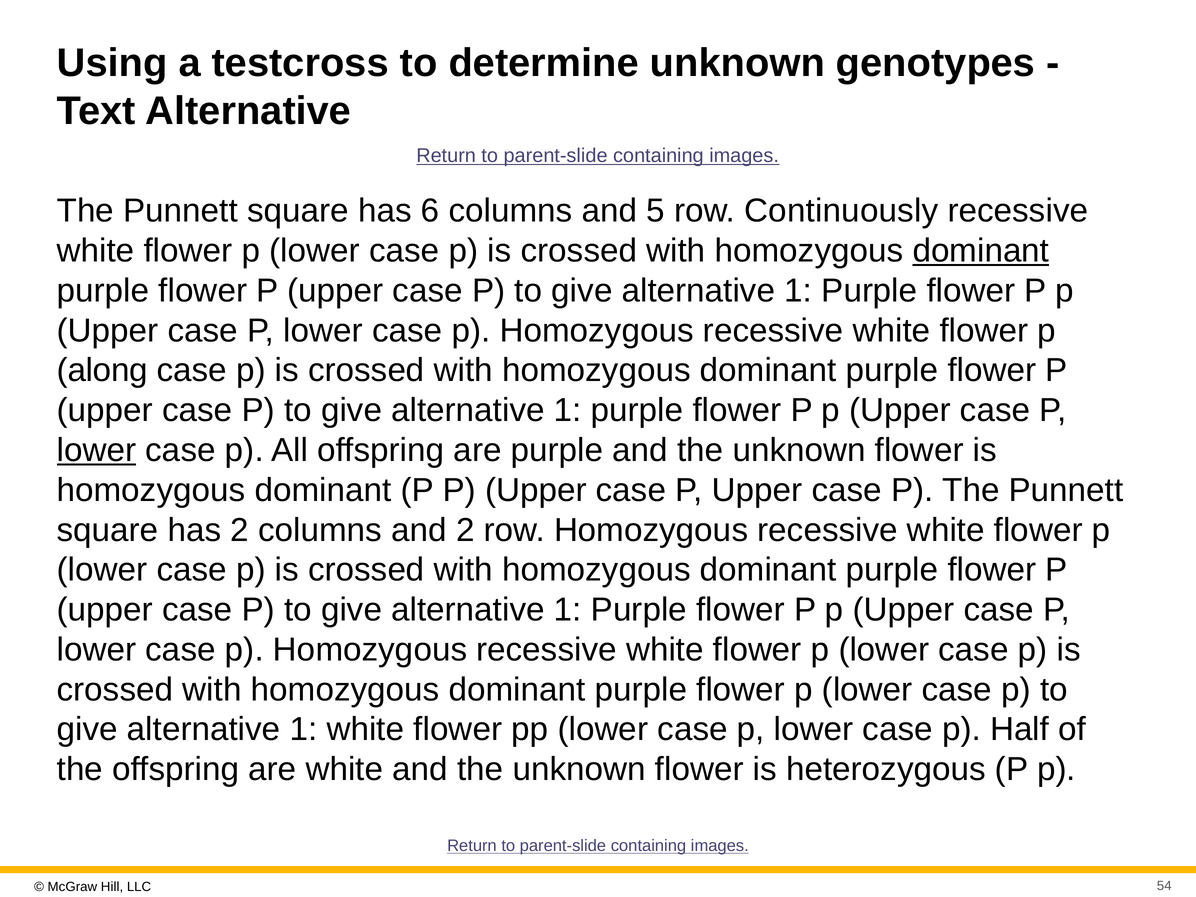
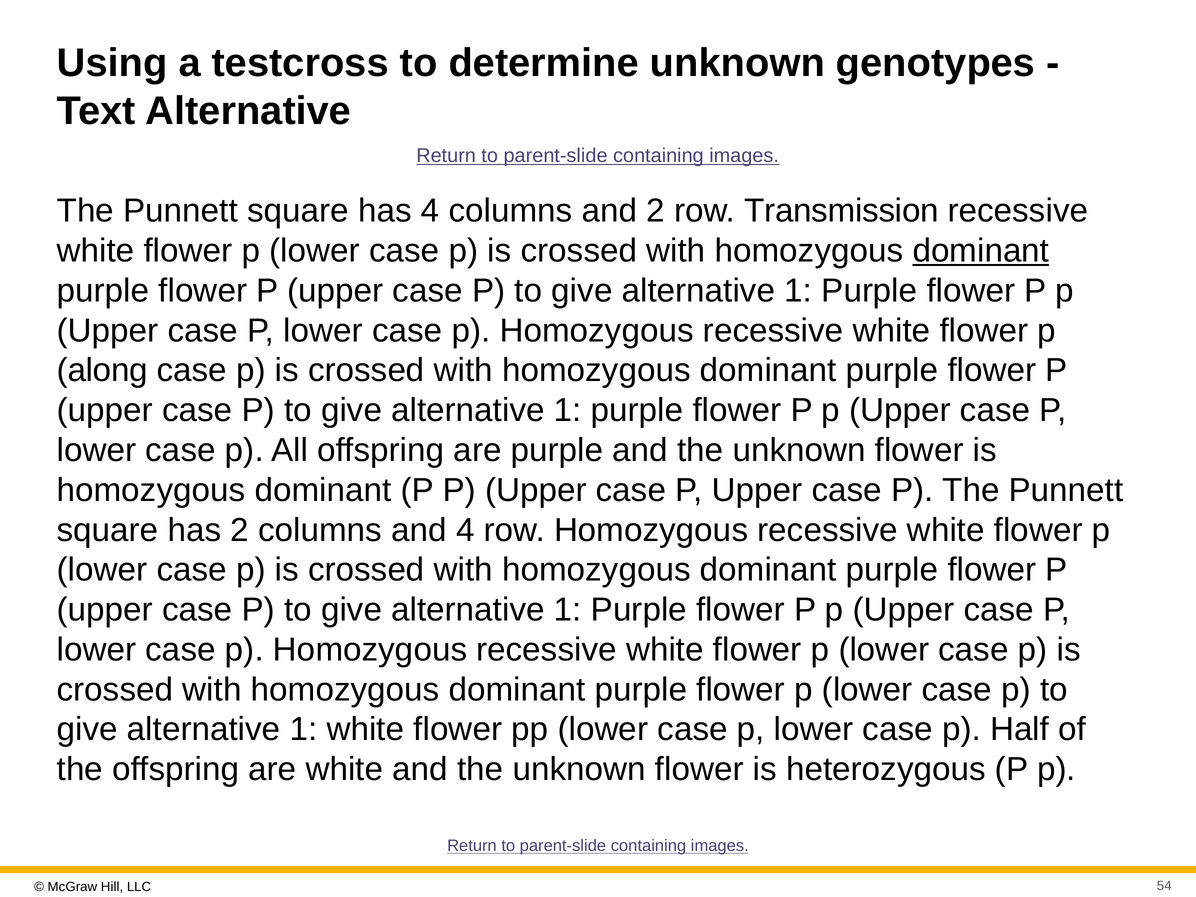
has 6: 6 -> 4
and 5: 5 -> 2
Continuously: Continuously -> Transmission
lower at (97, 450) underline: present -> none
and 2: 2 -> 4
